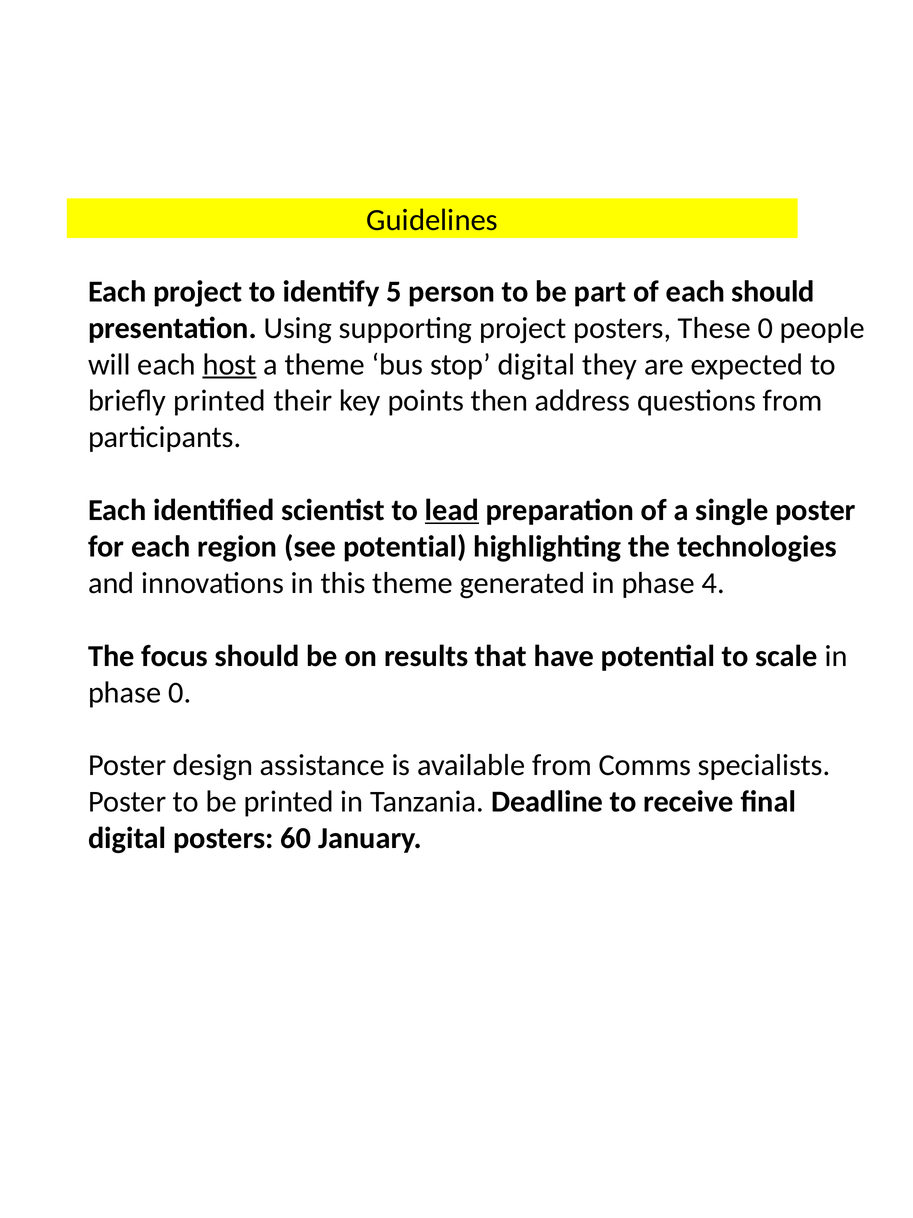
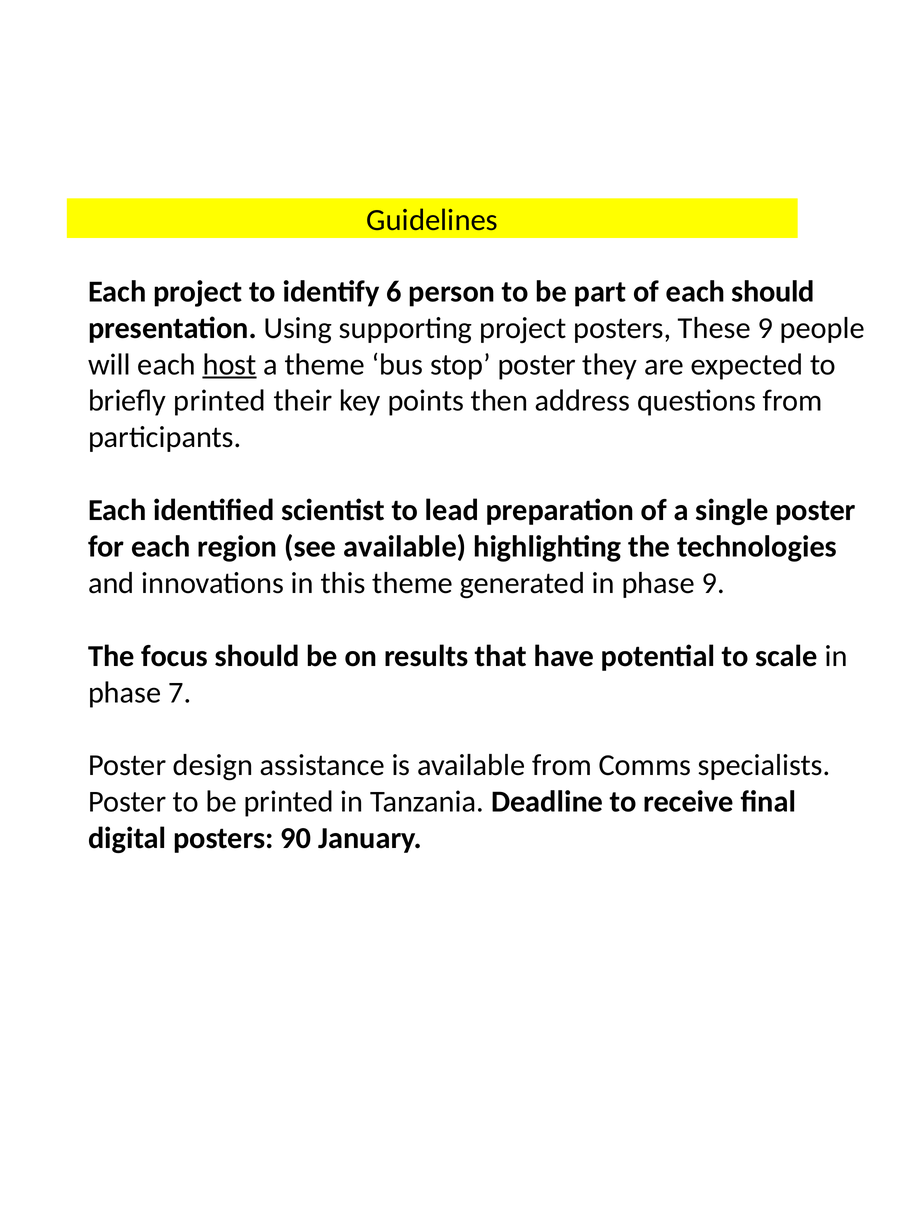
5: 5 -> 6
These 0: 0 -> 9
stop digital: digital -> poster
lead underline: present -> none
see potential: potential -> available
phase 4: 4 -> 9
phase 0: 0 -> 7
60: 60 -> 90
